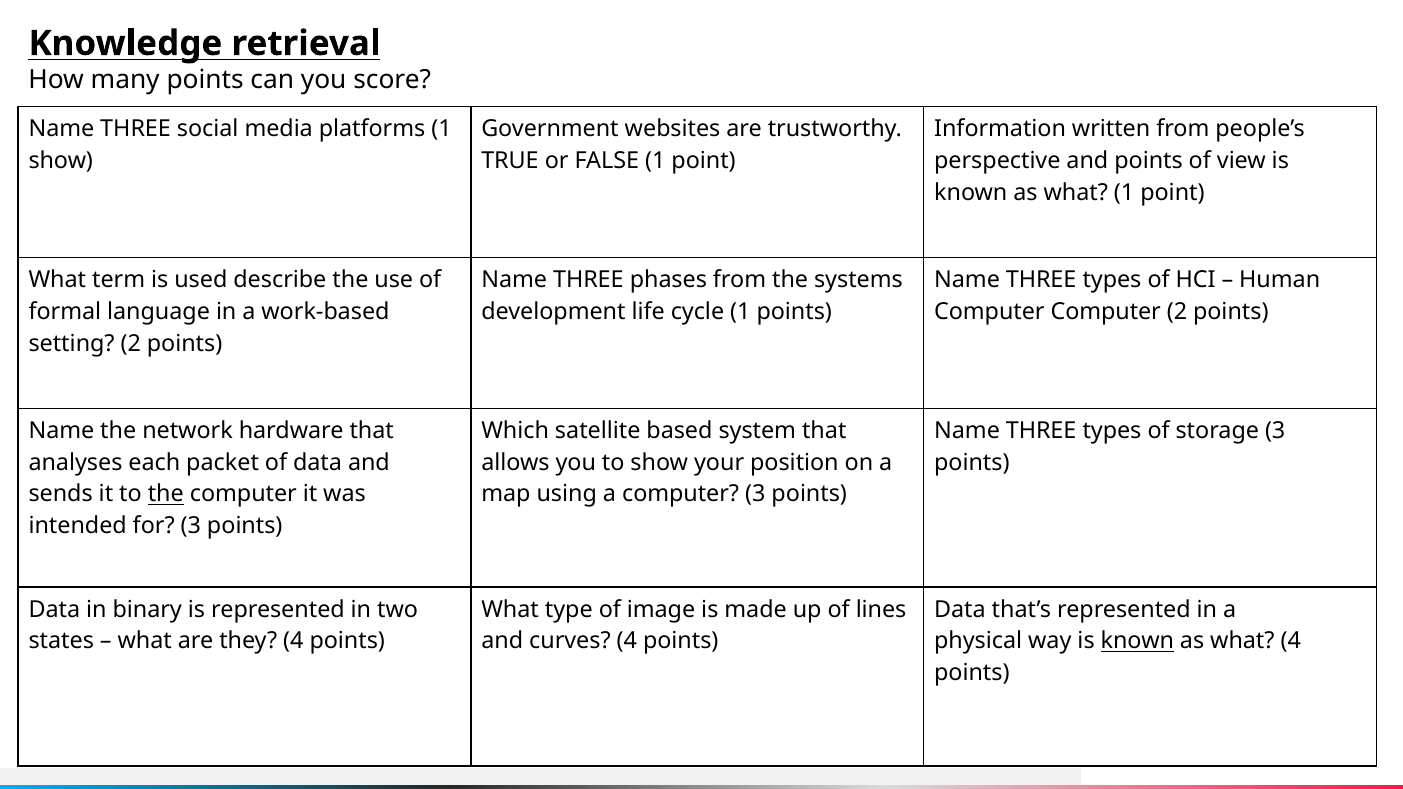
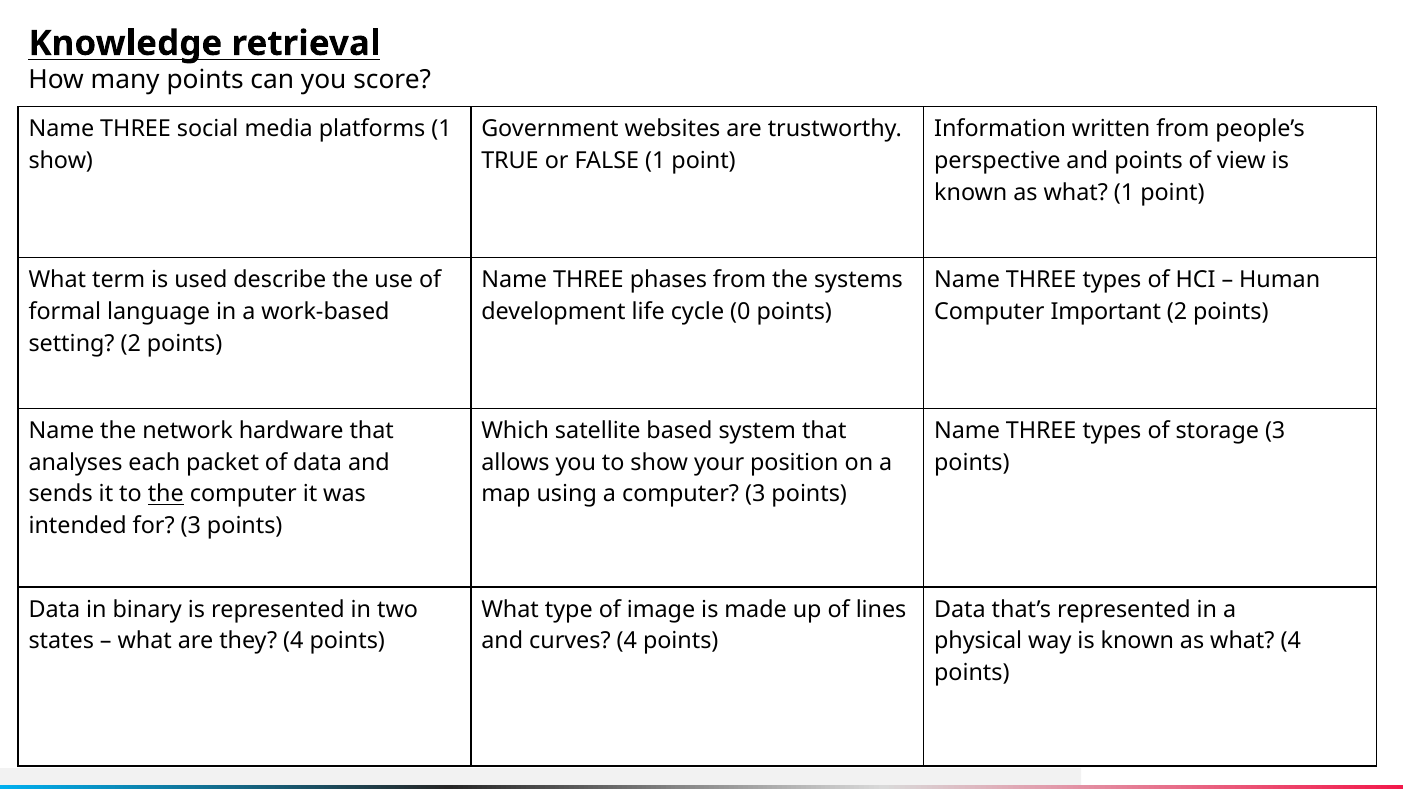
cycle 1: 1 -> 0
Computer Computer: Computer -> Important
known at (1137, 641) underline: present -> none
